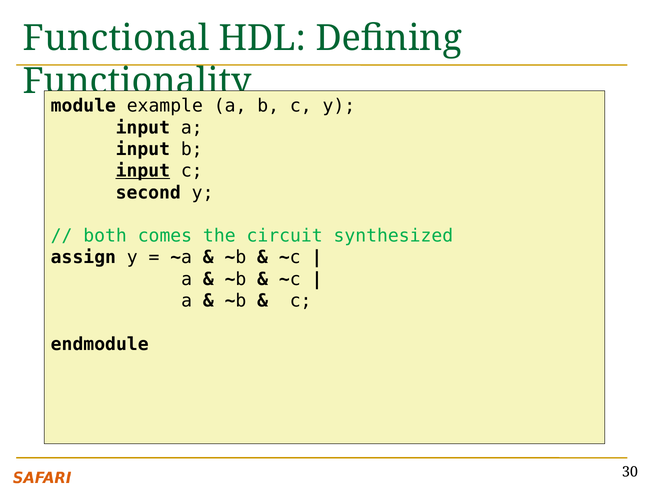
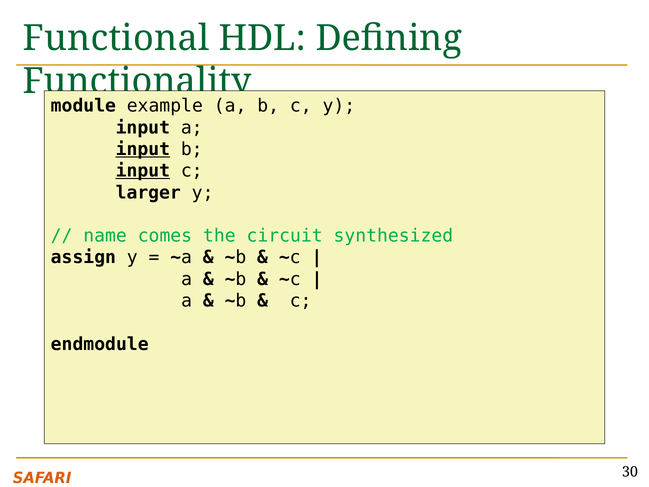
input at (143, 149) underline: none -> present
second: second -> larger
both: both -> name
